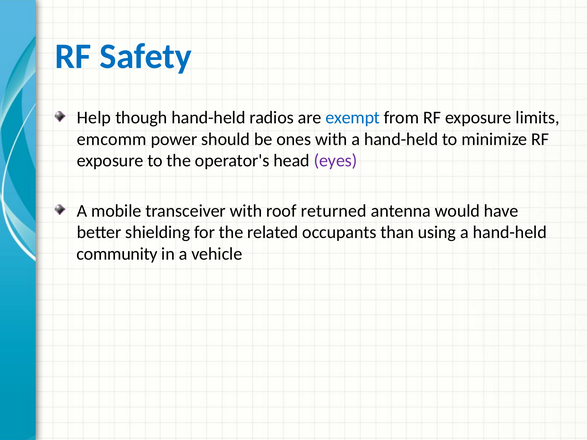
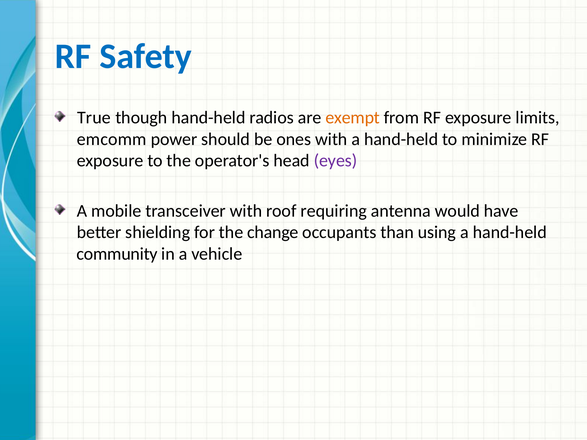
Help: Help -> True
exempt colour: blue -> orange
returned: returned -> requiring
related: related -> change
